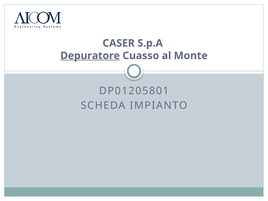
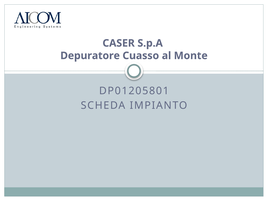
Depuratore underline: present -> none
